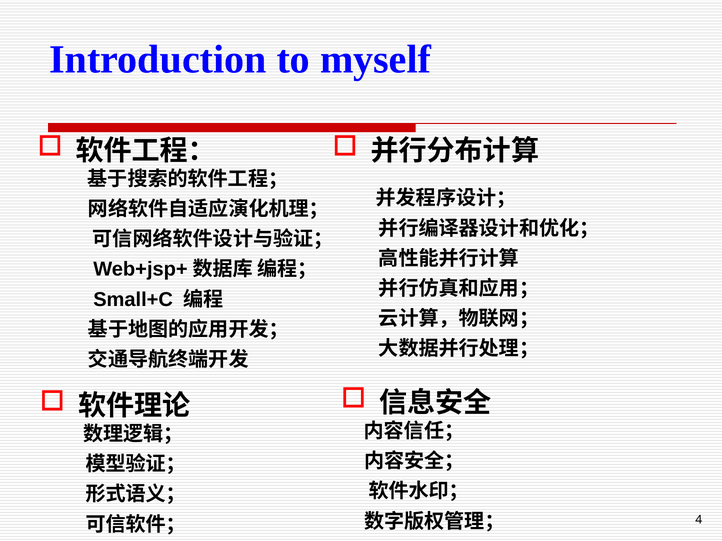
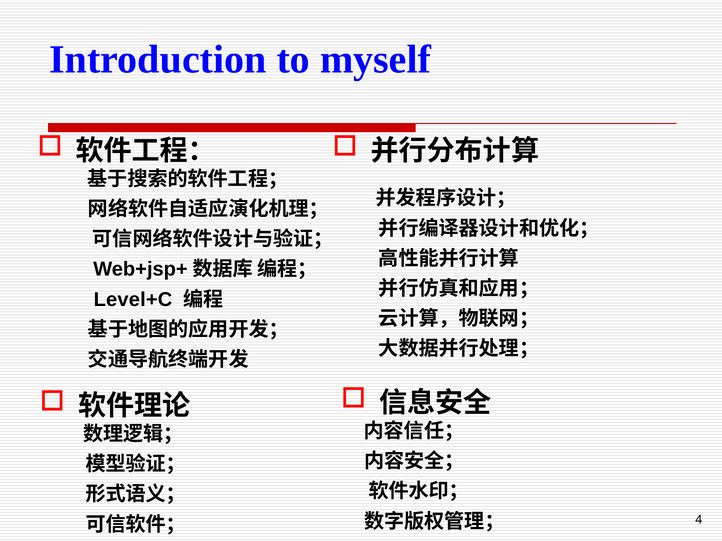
Small+C: Small+C -> Level+C
